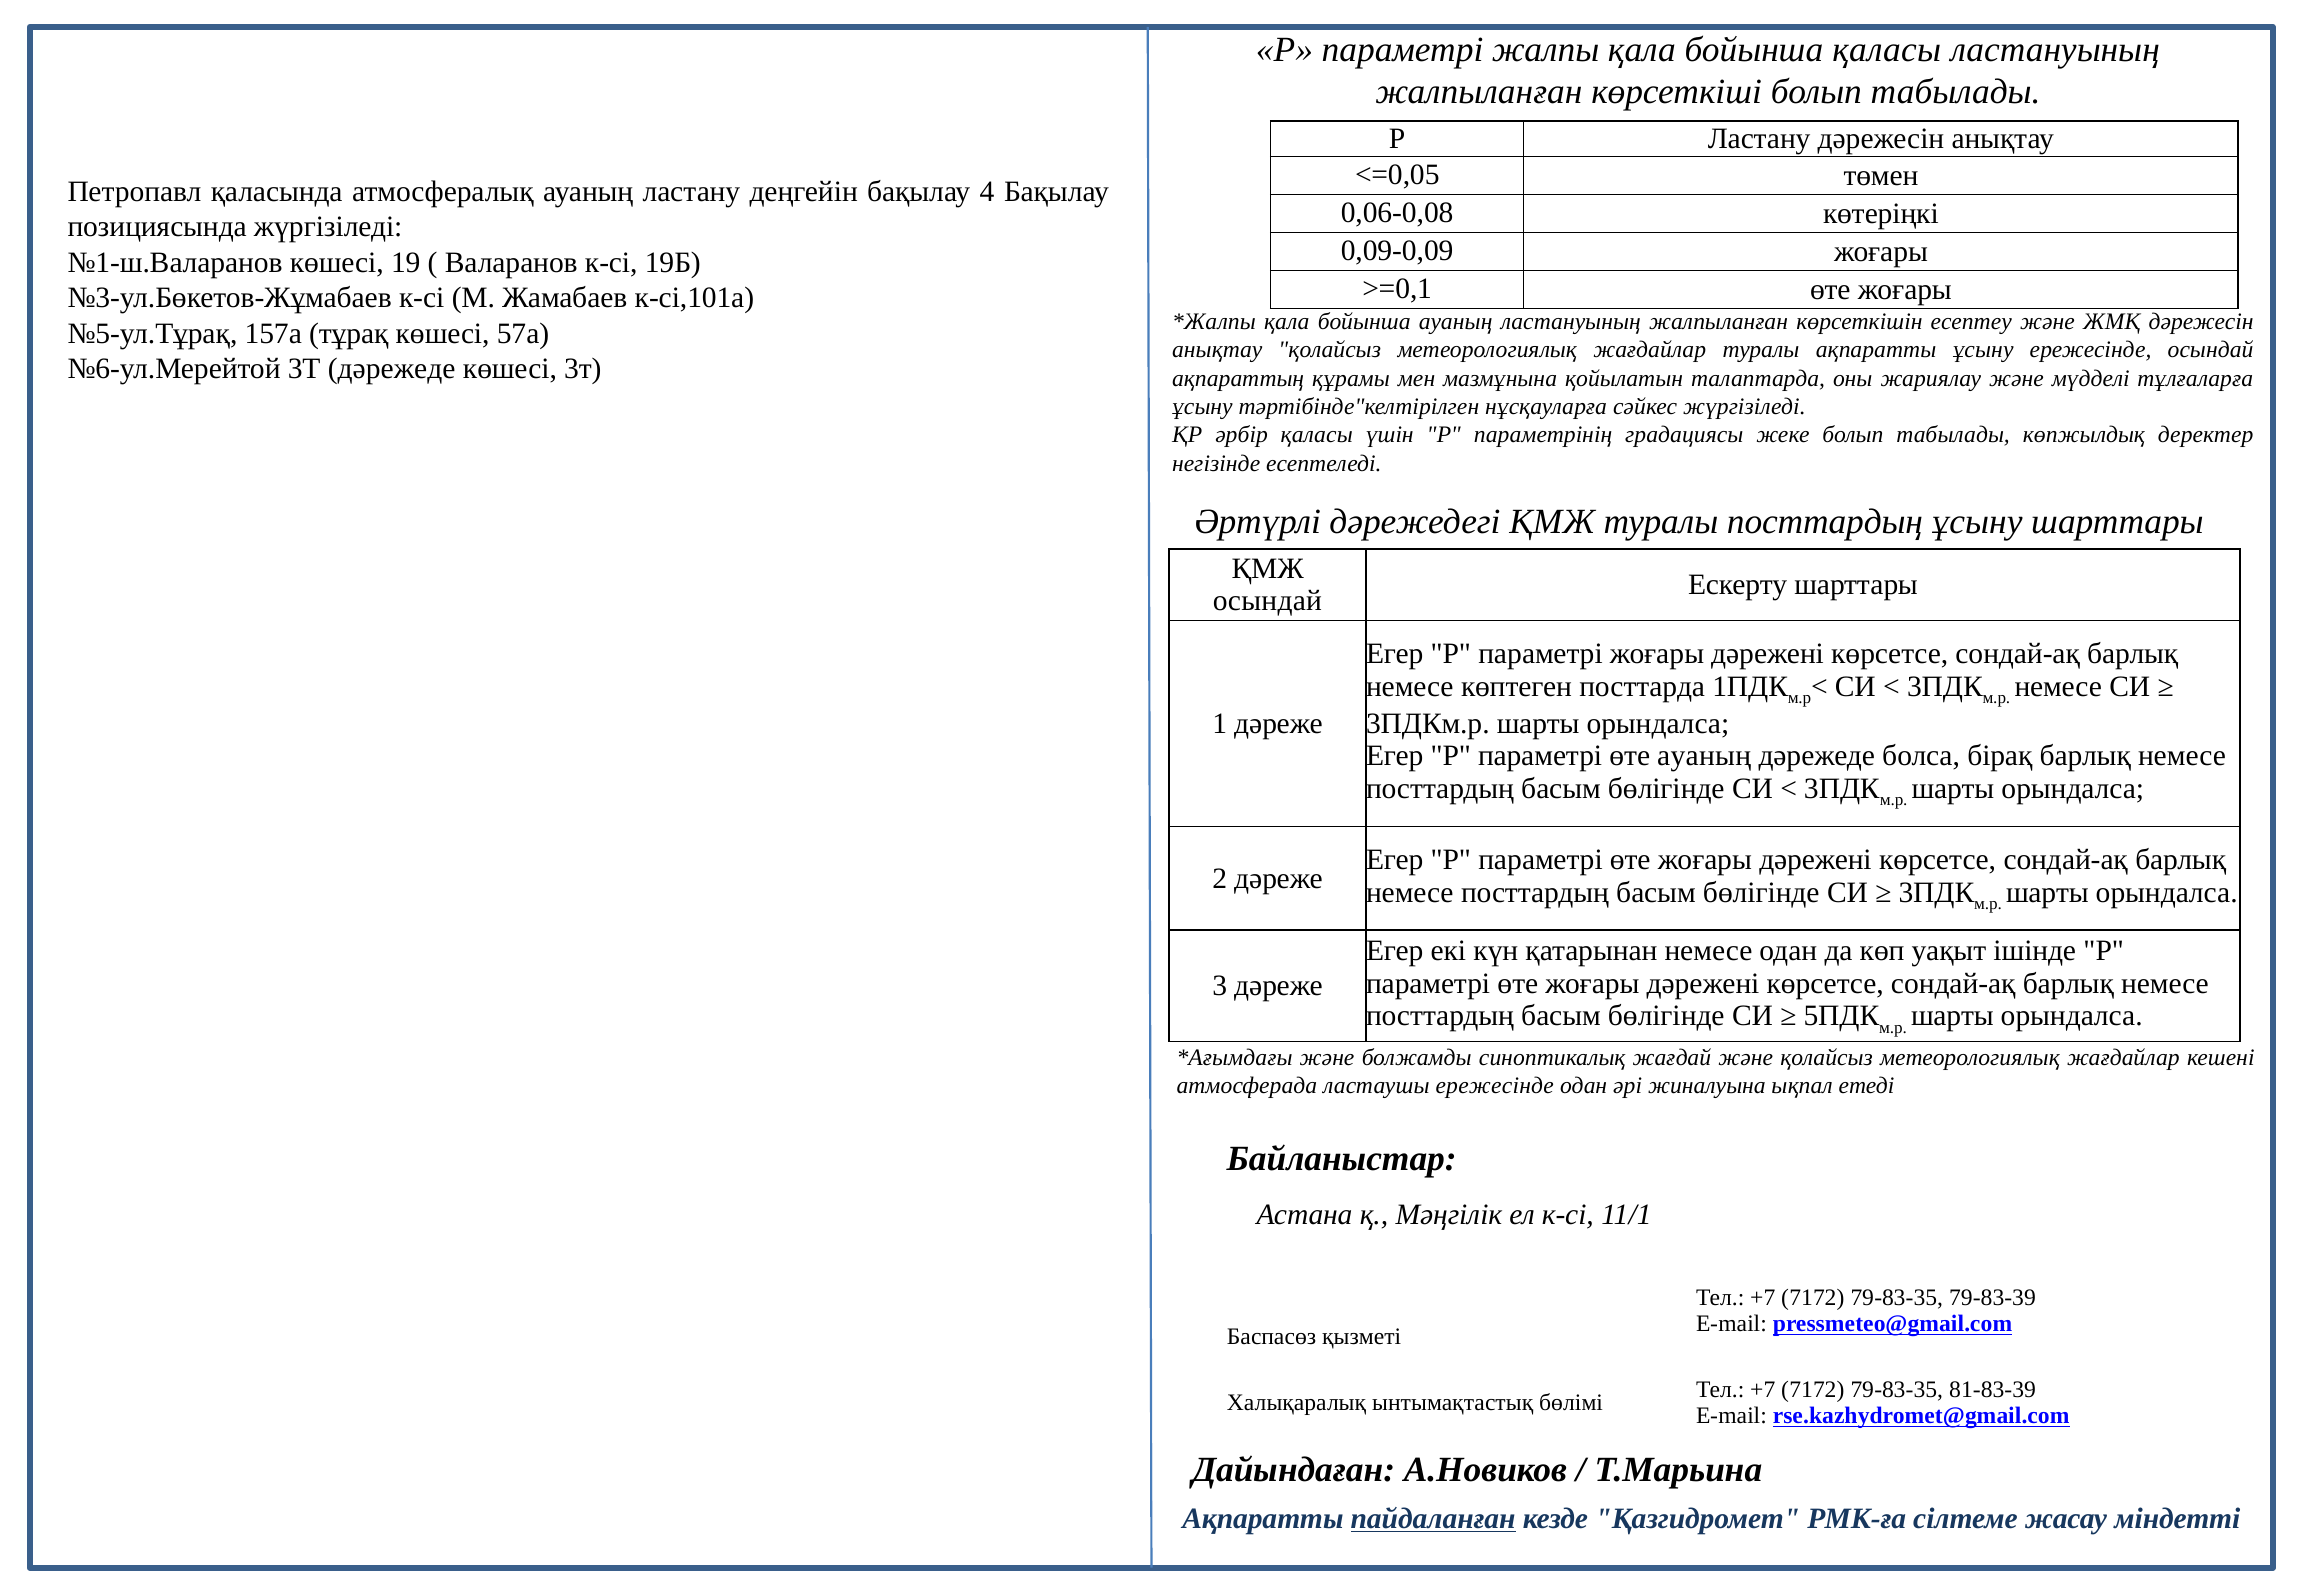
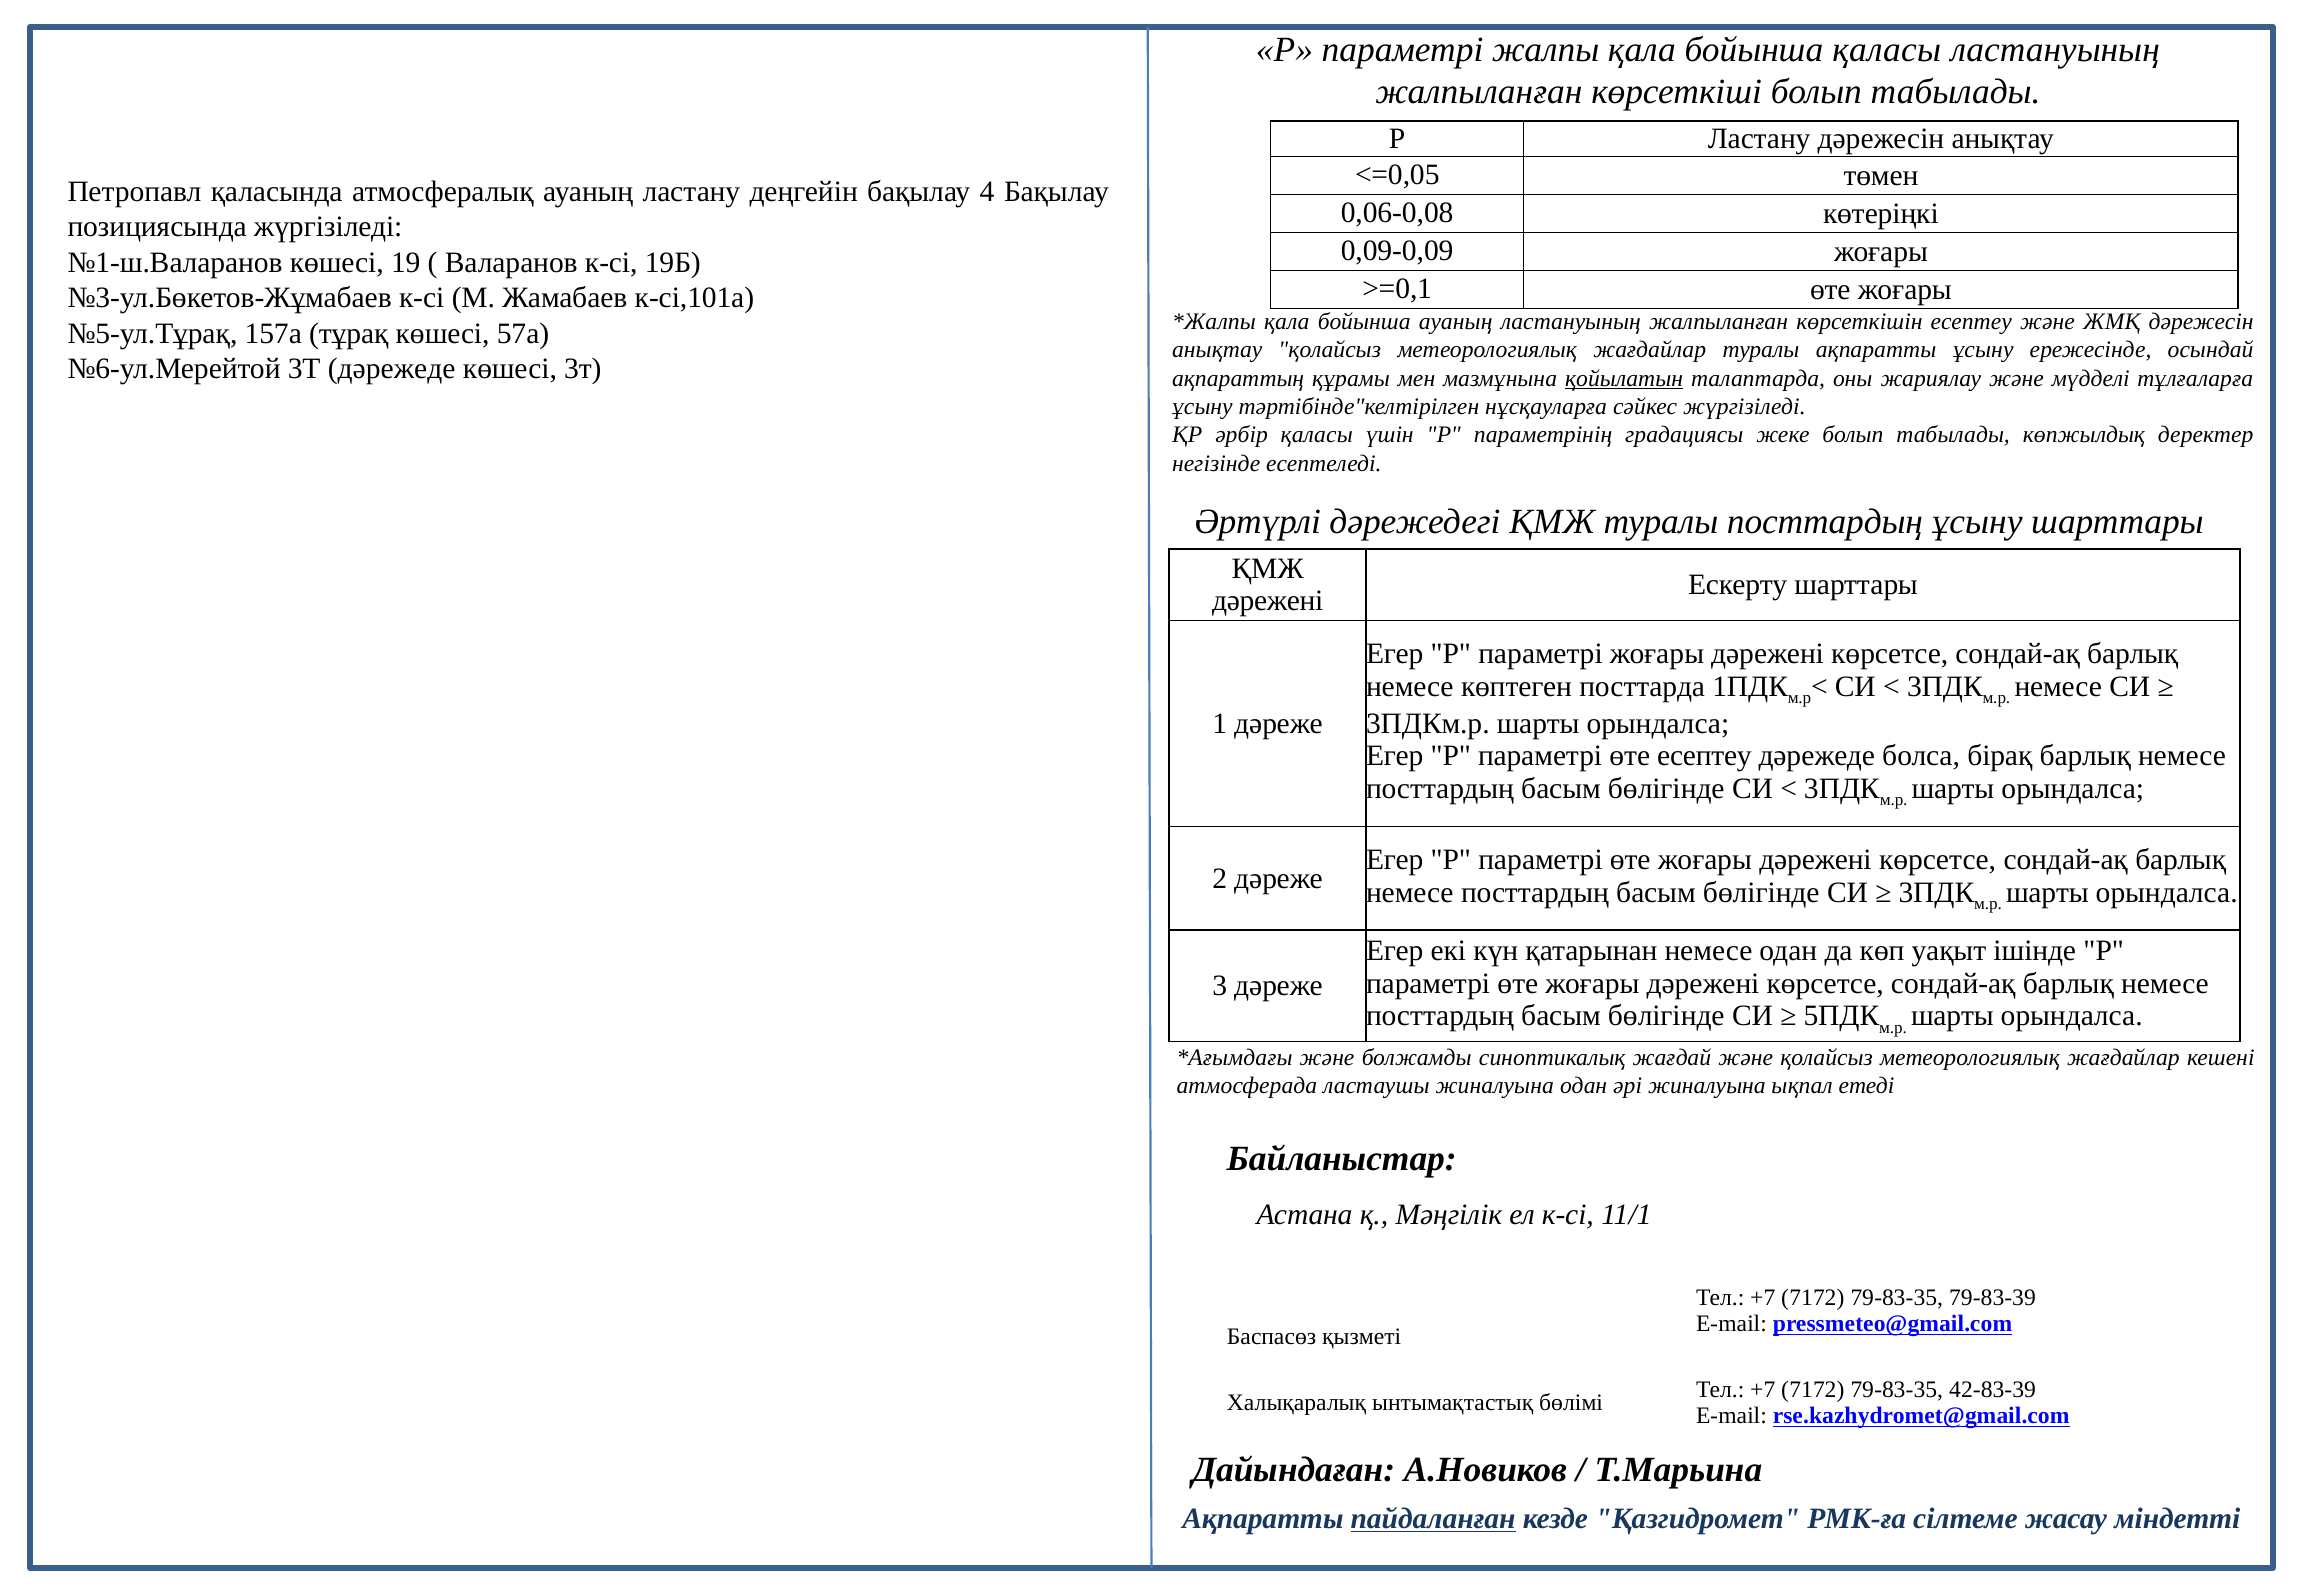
қойылатын underline: none -> present
осындай at (1267, 601): осындай -> дәрежені
өте ауаның: ауаның -> есептеу
ластаушы ережесінде: ережесінде -> жиналуына
81-83-39: 81-83-39 -> 42-83-39
